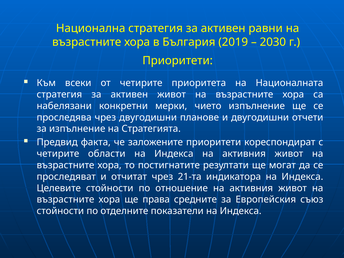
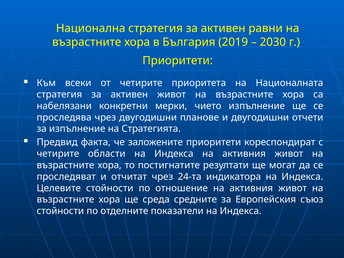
21-та: 21-та -> 24-та
права: права -> среда
